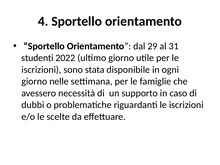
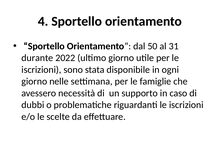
29: 29 -> 50
studenti: studenti -> durante
